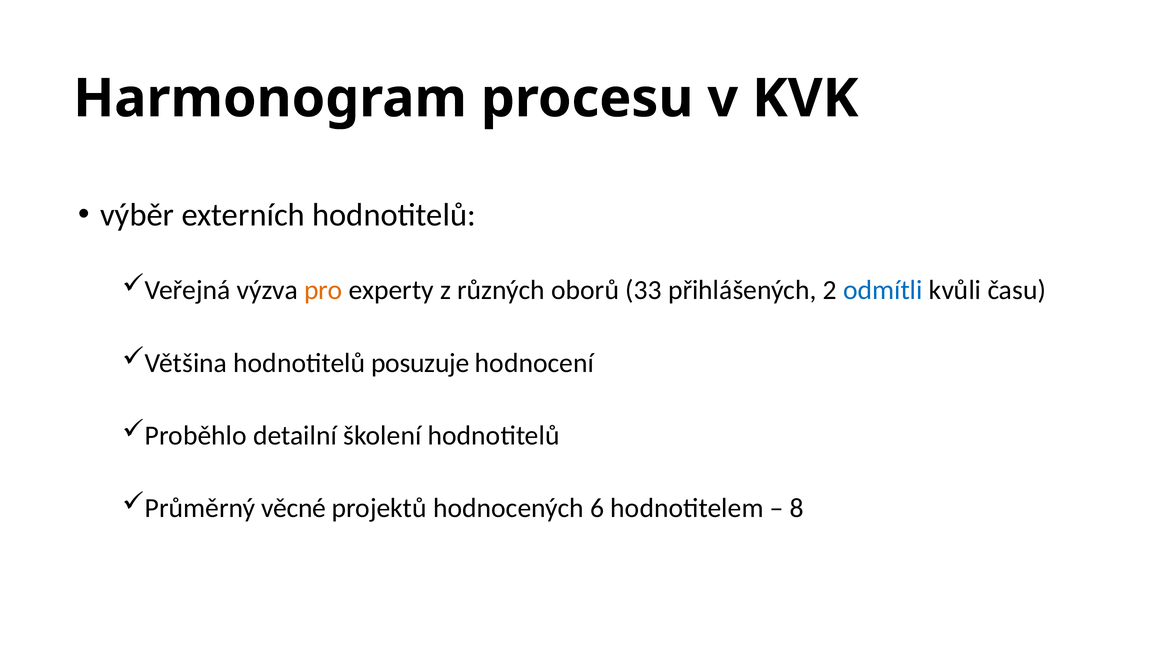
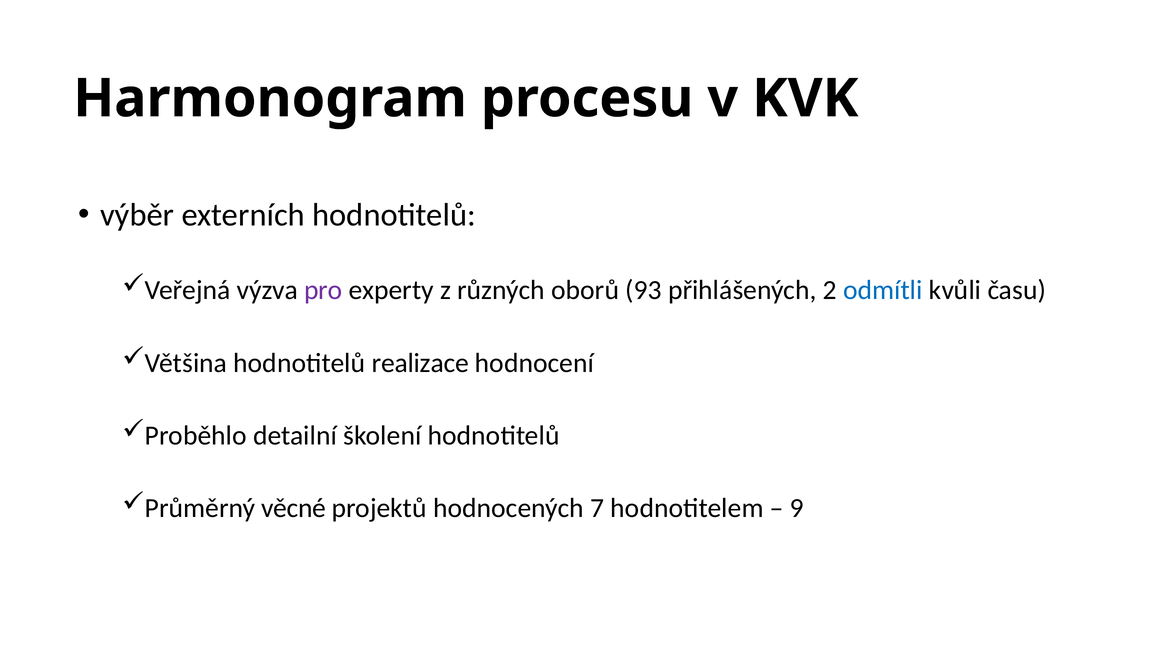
pro colour: orange -> purple
33: 33 -> 93
posuzuje: posuzuje -> realizace
6: 6 -> 7
8: 8 -> 9
